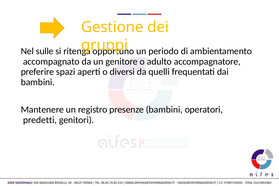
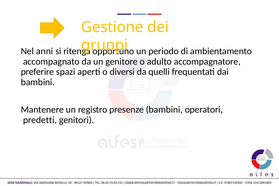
sulle: sulle -> anni
